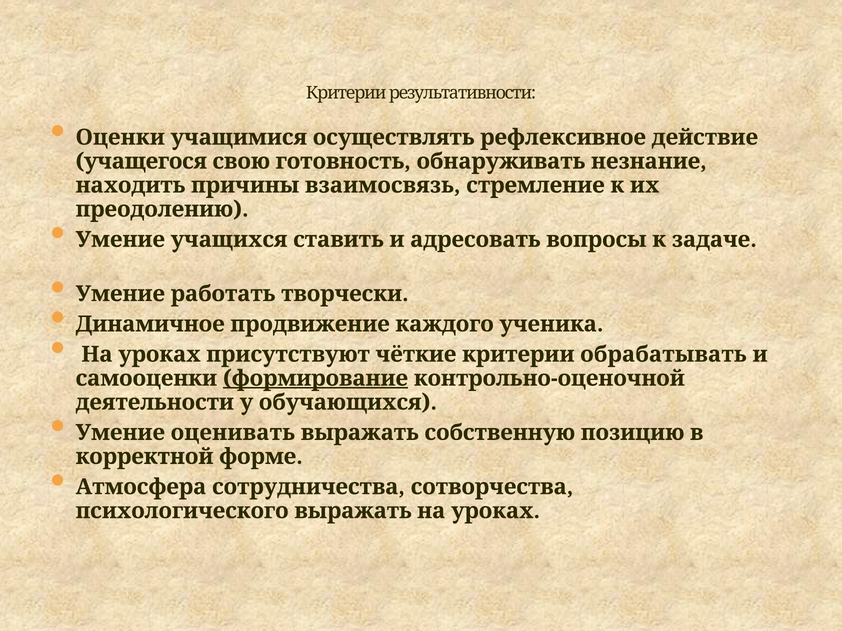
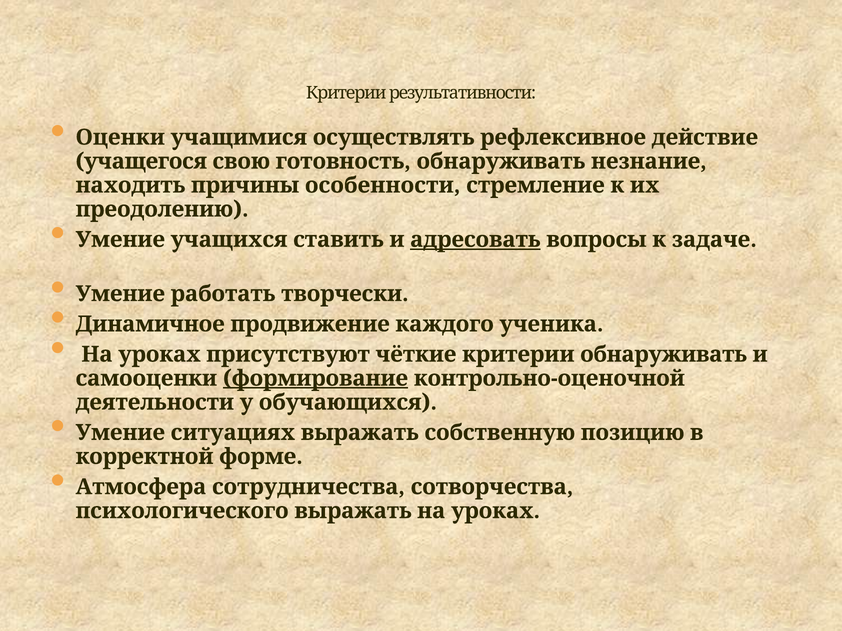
взаимосвязь: взаимосвязь -> особенности
адресовать underline: none -> present
критерии обрабатывать: обрабатывать -> обнаруживать
оценивать: оценивать -> ситуациях
